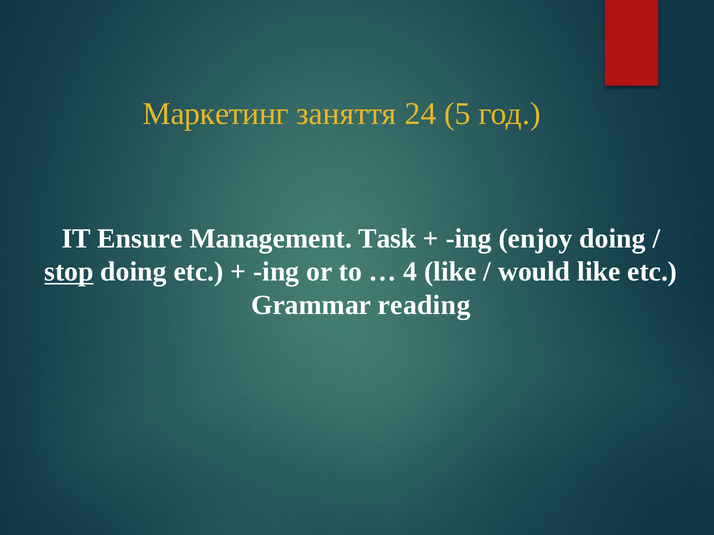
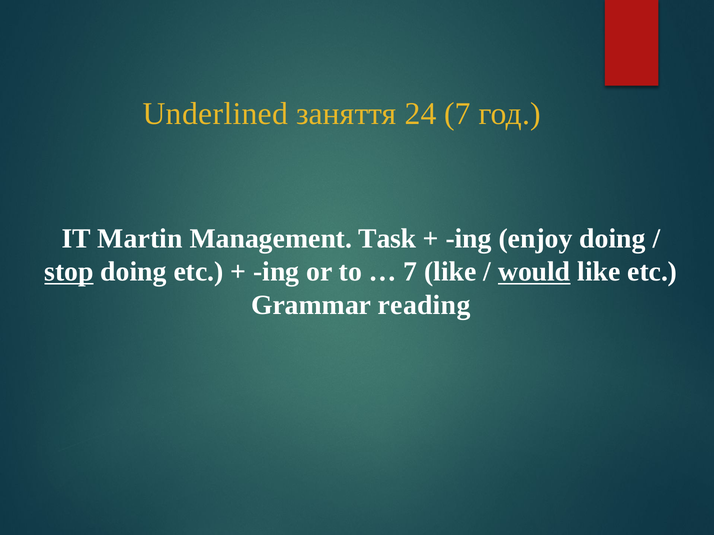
Маркетинг: Маркетинг -> Underlined
24 5: 5 -> 7
Ensure: Ensure -> Martin
4 at (410, 272): 4 -> 7
would underline: none -> present
